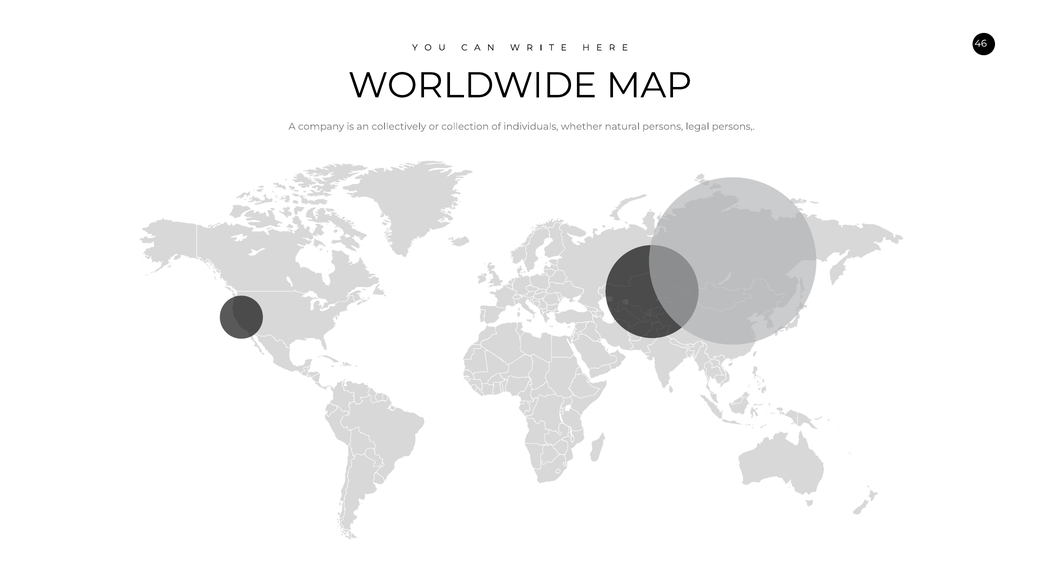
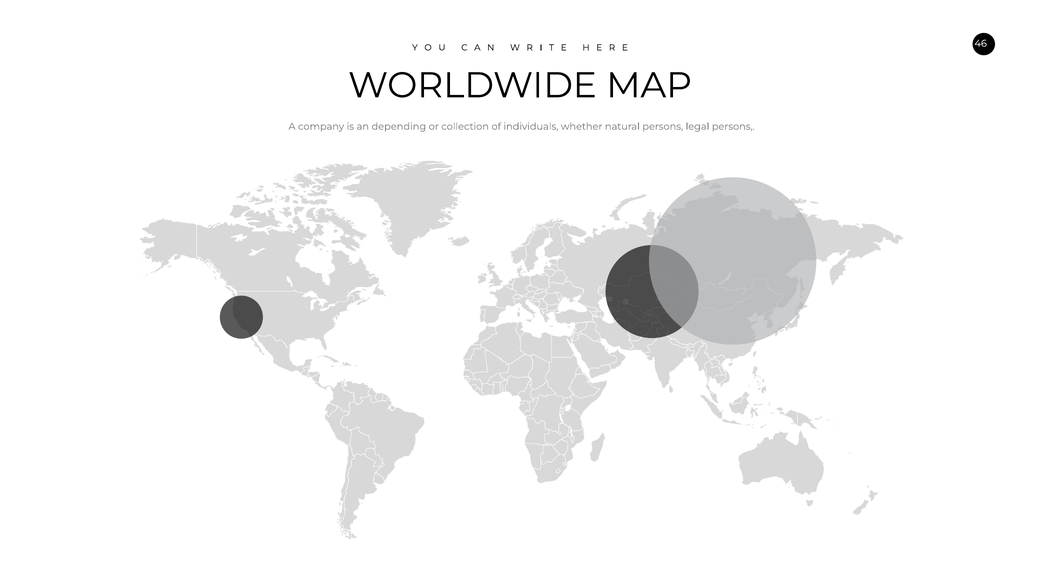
collectively: collectively -> depending
